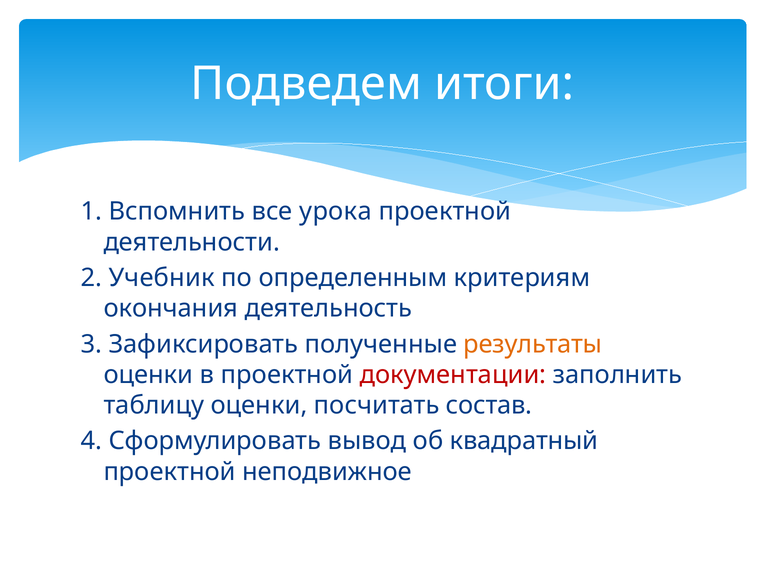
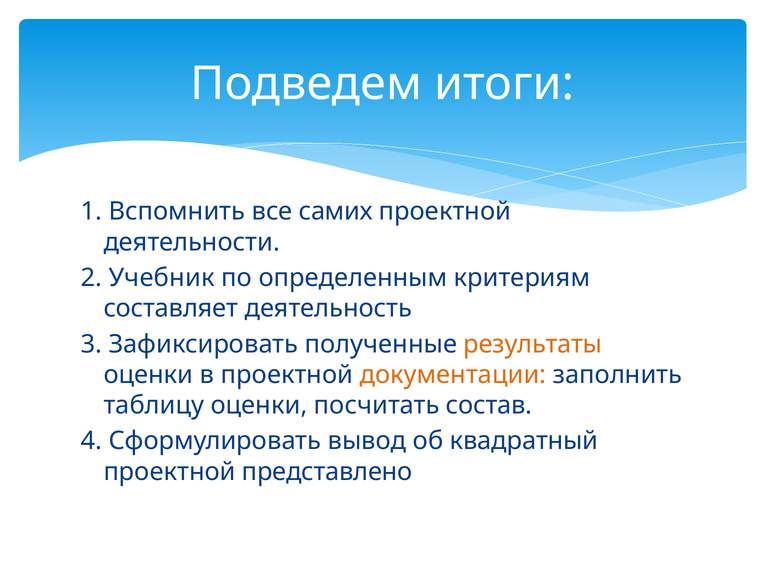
урока: урока -> самих
окончания: окончания -> составляет
документации colour: red -> orange
неподвижное: неподвижное -> представлено
